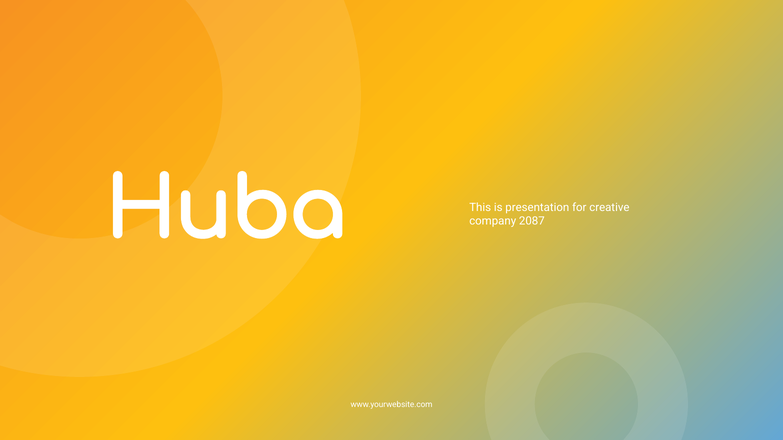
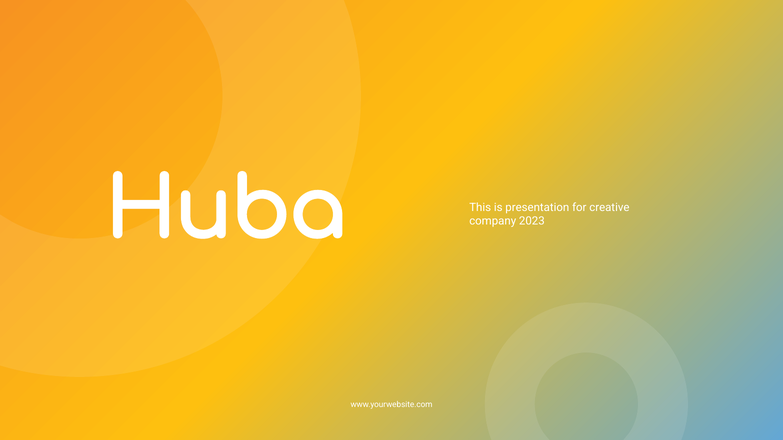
2087: 2087 -> 2023
